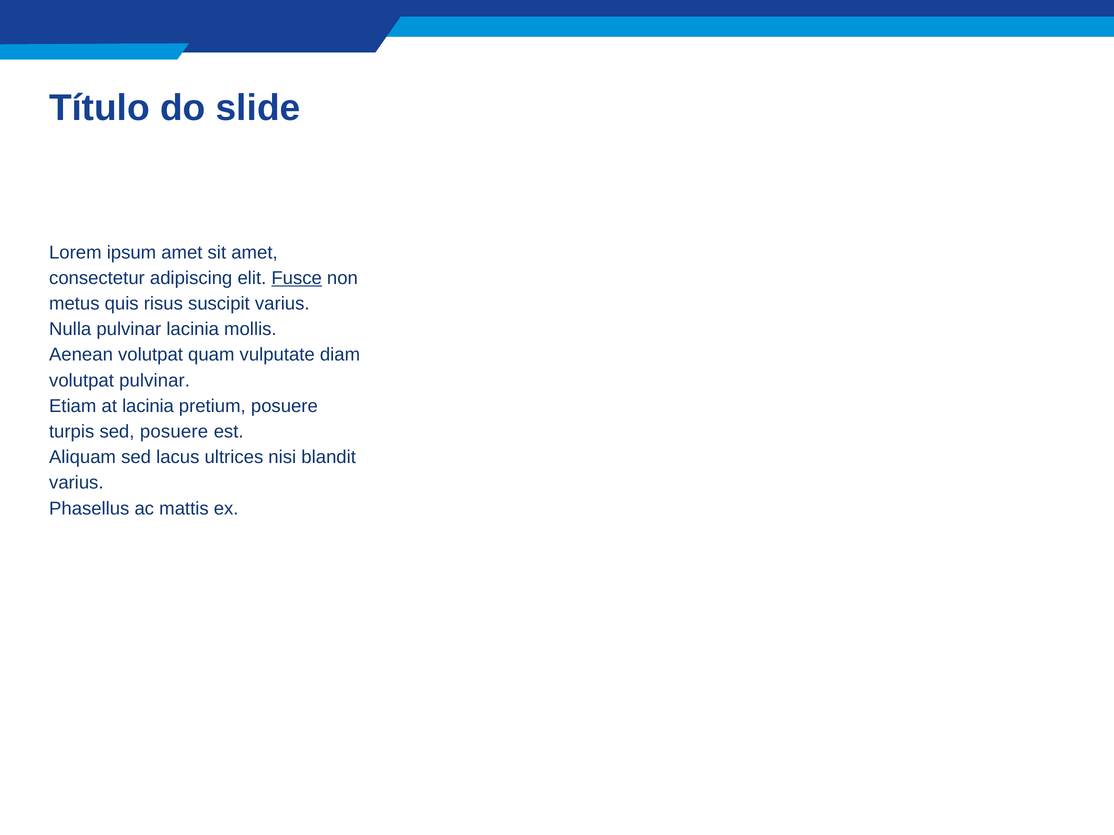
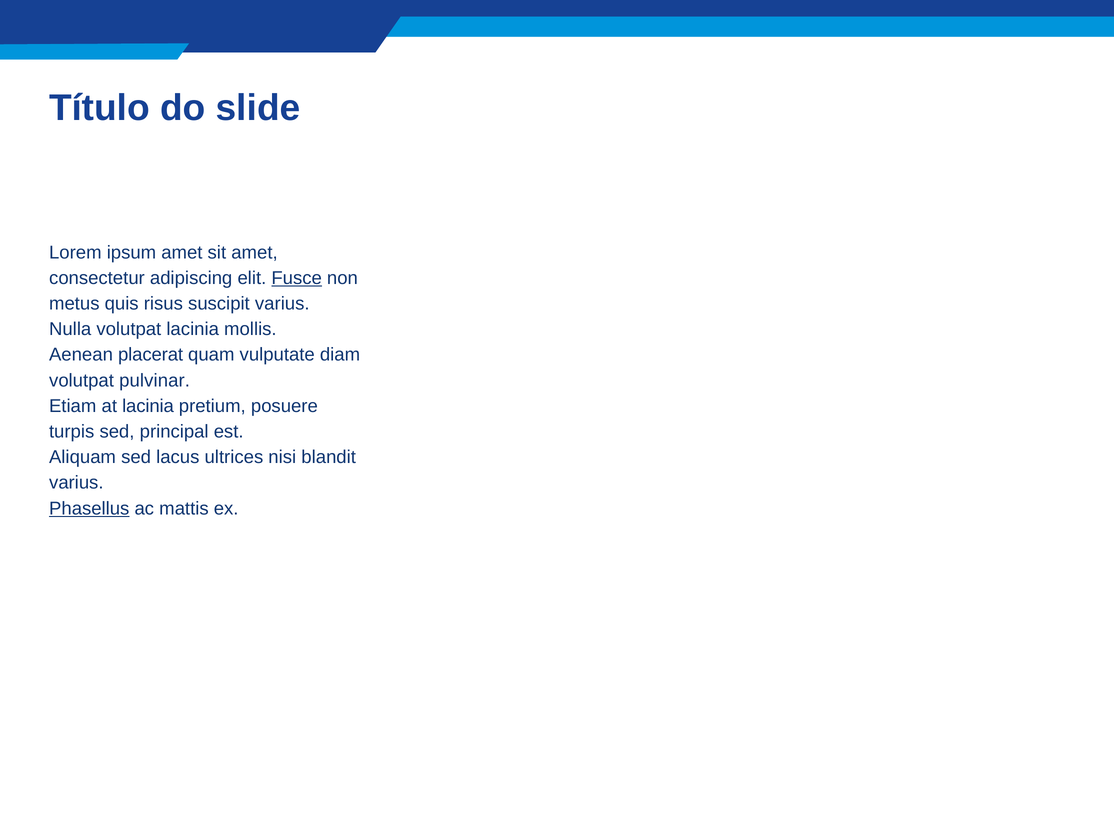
Nulla pulvinar: pulvinar -> volutpat
Aenean volutpat: volutpat -> placerat
sed posuere: posuere -> principal
Phasellus underline: none -> present
